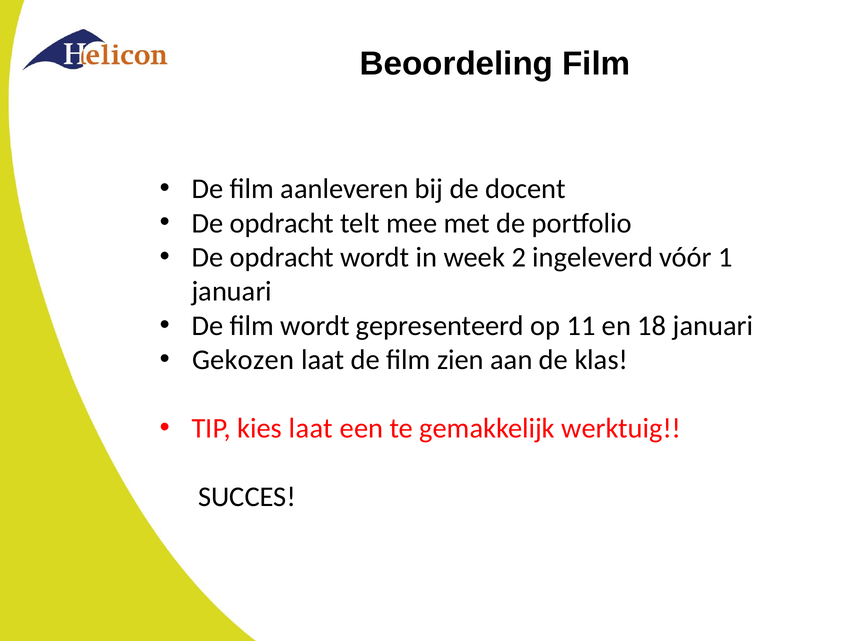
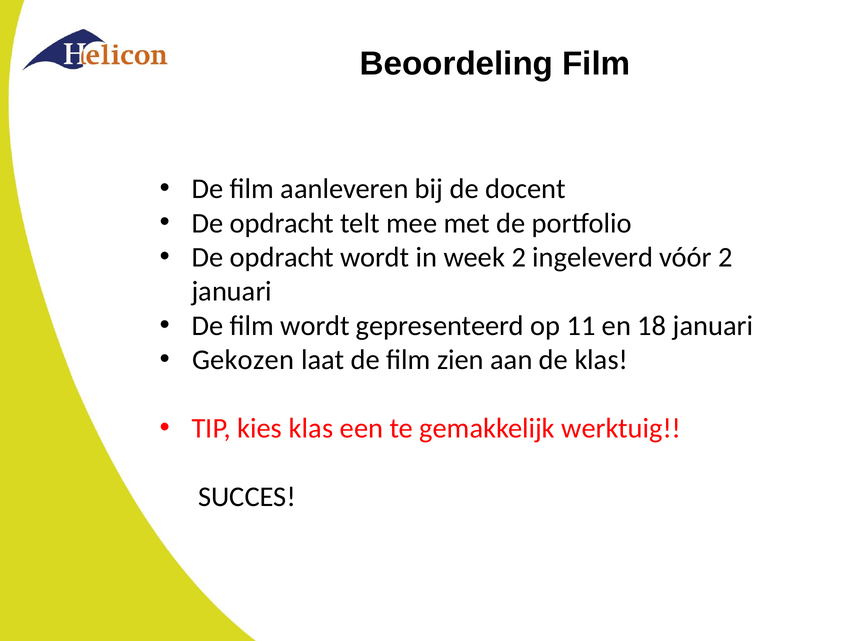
vóór 1: 1 -> 2
kies laat: laat -> klas
